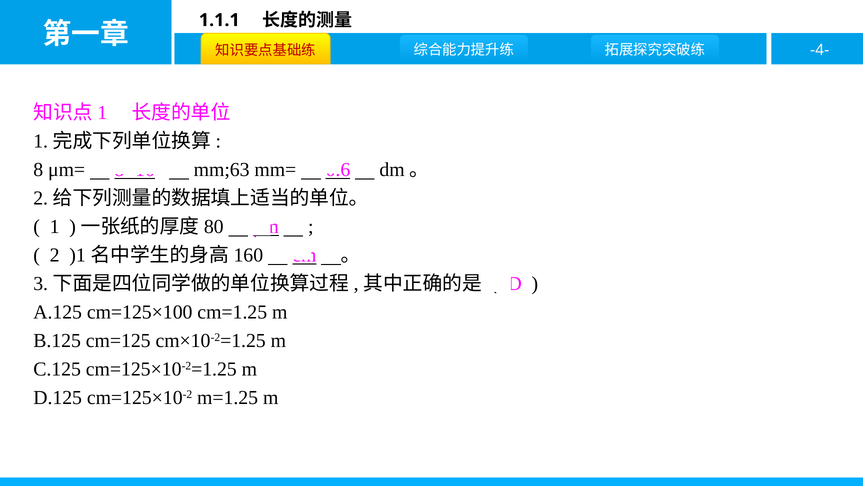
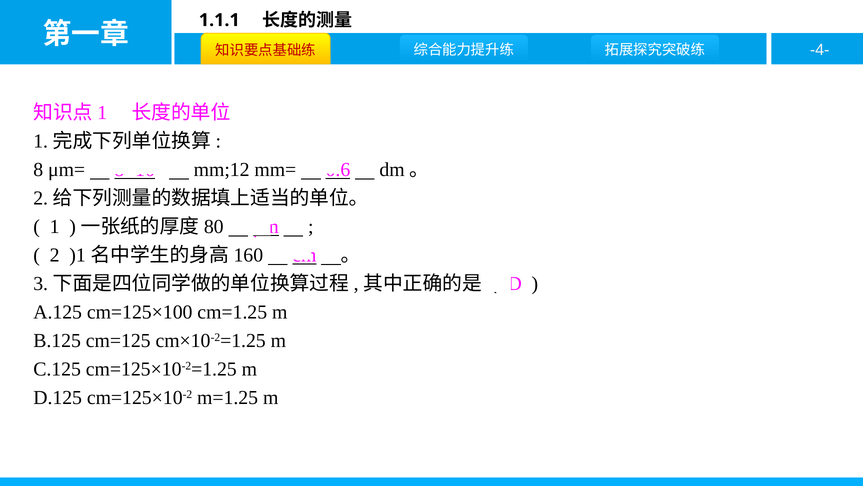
mm;63: mm;63 -> mm;12
